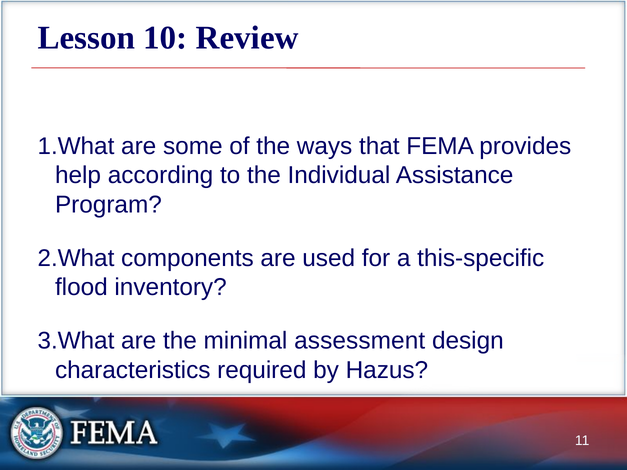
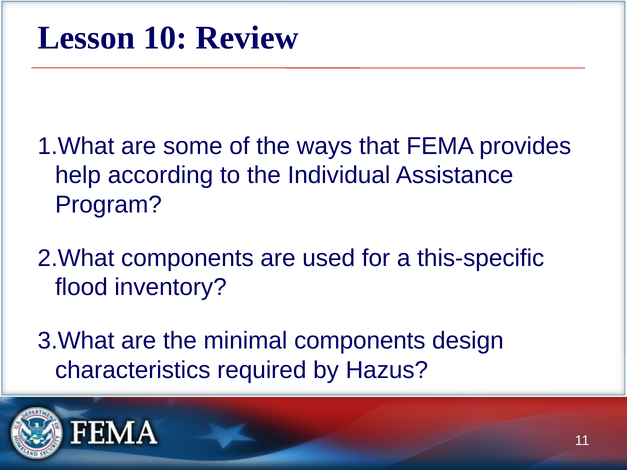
minimal assessment: assessment -> components
